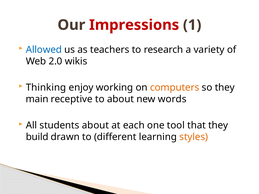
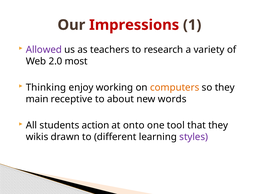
Allowed colour: blue -> purple
wikis: wikis -> most
students about: about -> action
each: each -> onto
build: build -> wikis
styles colour: orange -> purple
